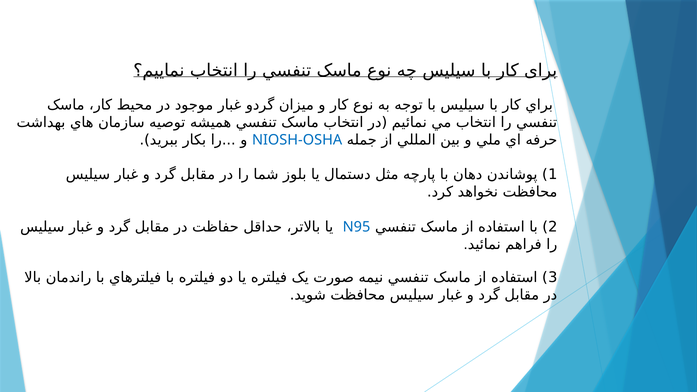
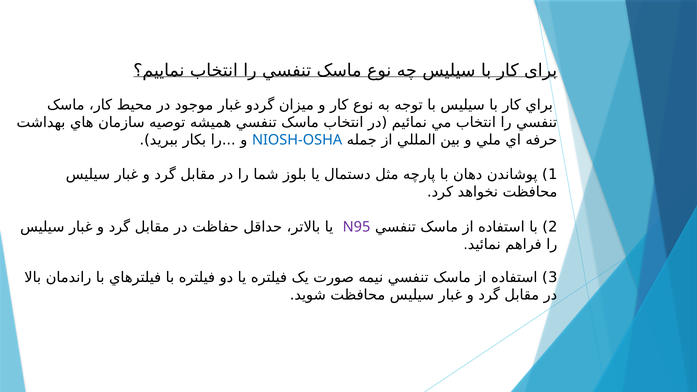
N95 colour: blue -> purple
